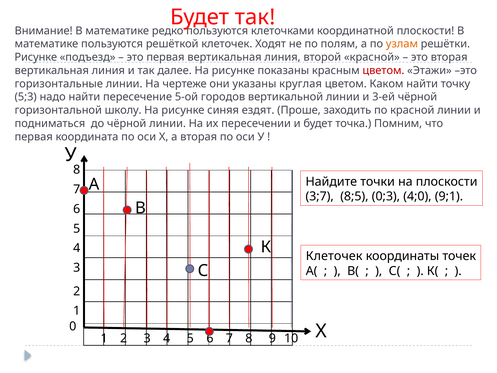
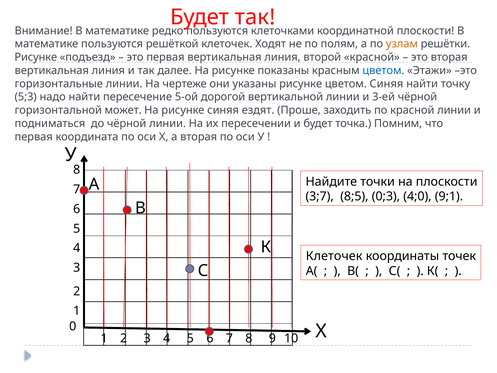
цветом at (383, 70) colour: red -> blue
указаны круглая: круглая -> рисунке
цветом Каком: Каком -> Синяя
городов: городов -> дорогой
школу: школу -> может
